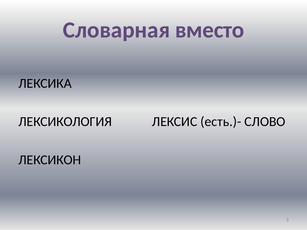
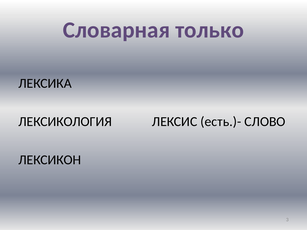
вместо: вместо -> только
